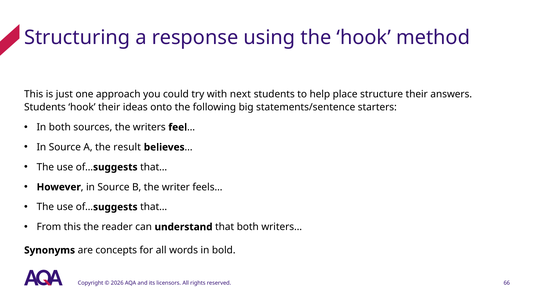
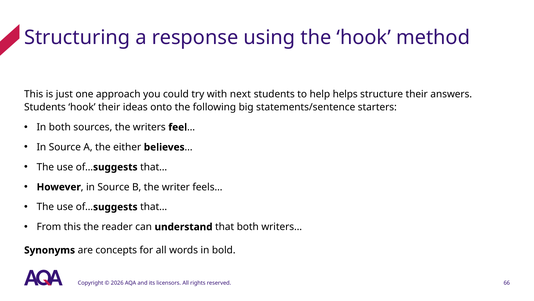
place: place -> helps
result: result -> either
